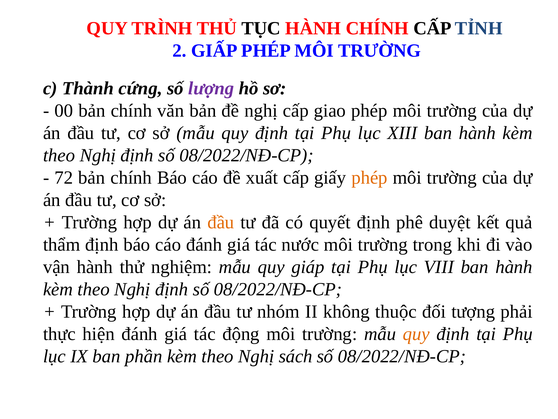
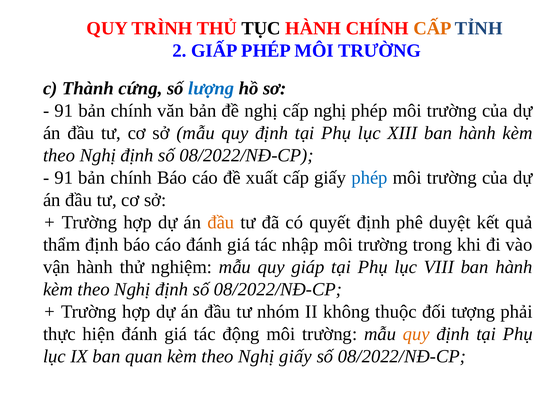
CẤP at (433, 28) colour: black -> orange
lượng colour: purple -> blue
00 at (64, 111): 00 -> 91
cấp giao: giao -> nghị
72 at (64, 177): 72 -> 91
phép at (370, 177) colour: orange -> blue
nước: nước -> nhập
phần: phần -> quan
Nghị sách: sách -> giấy
